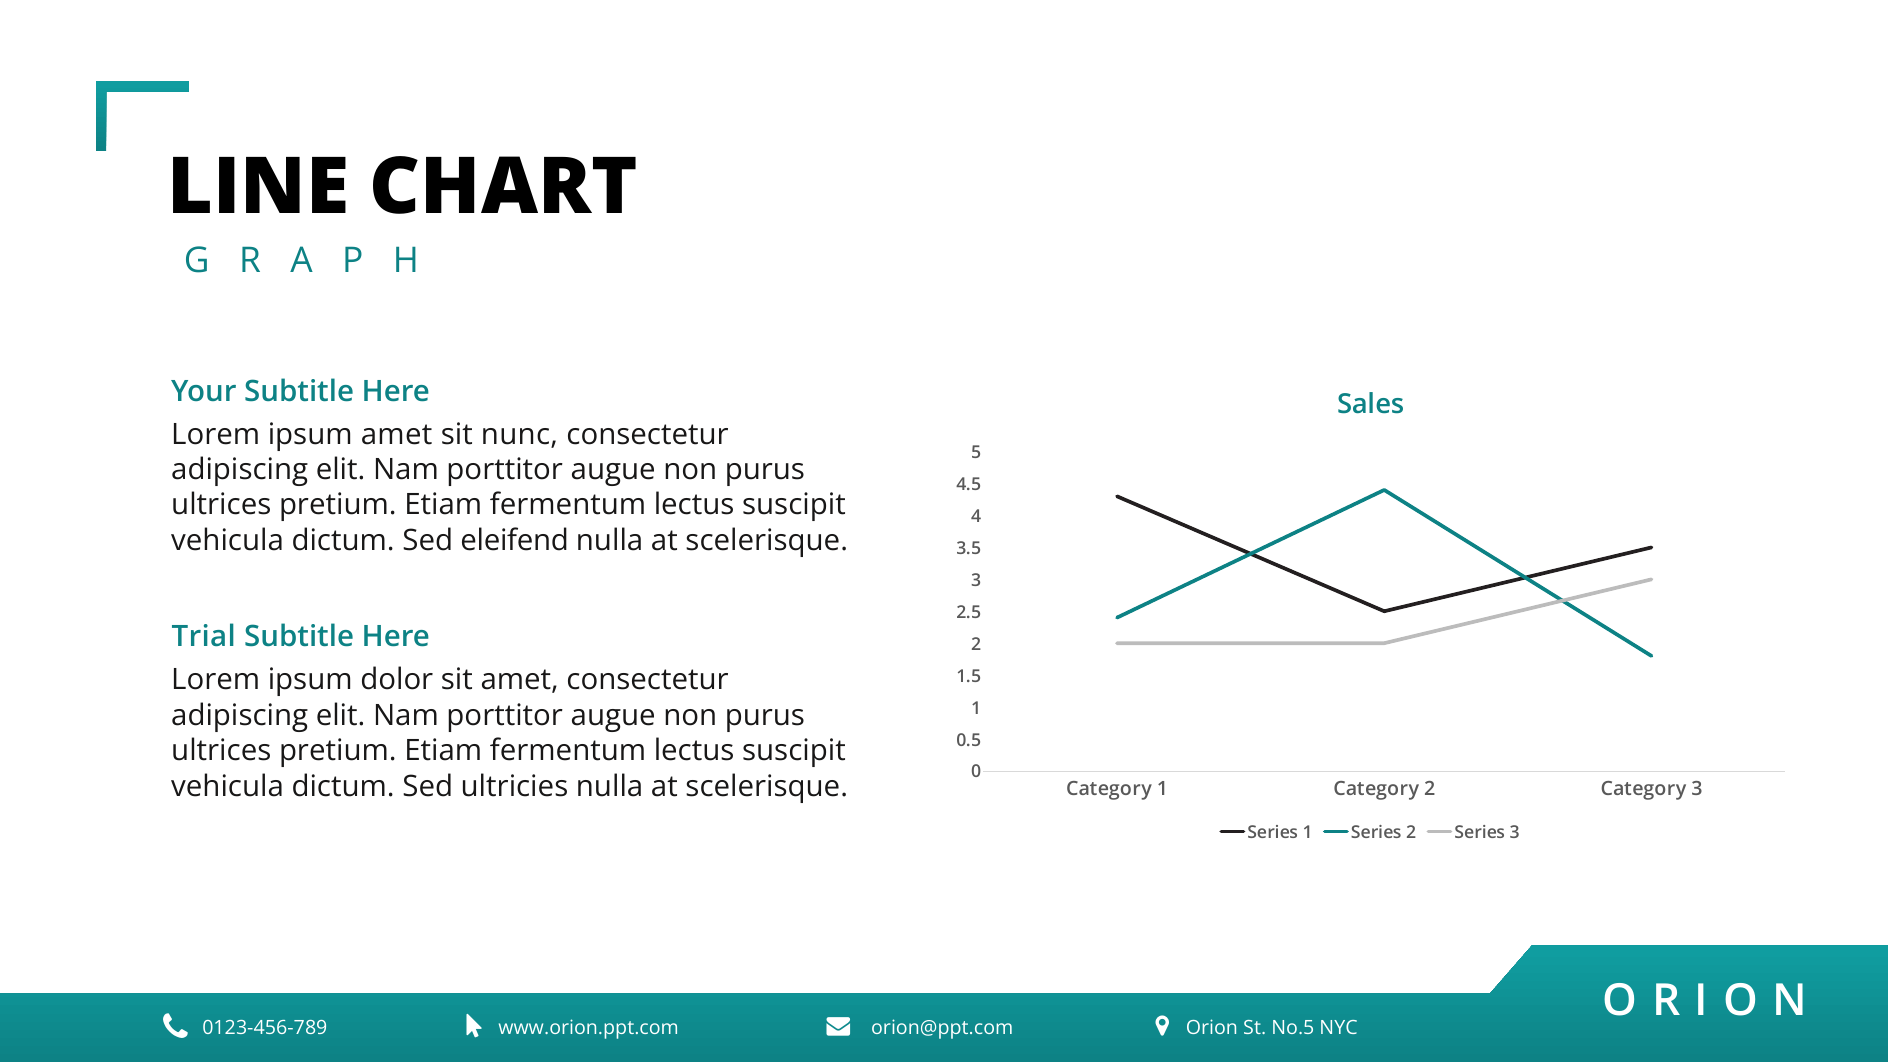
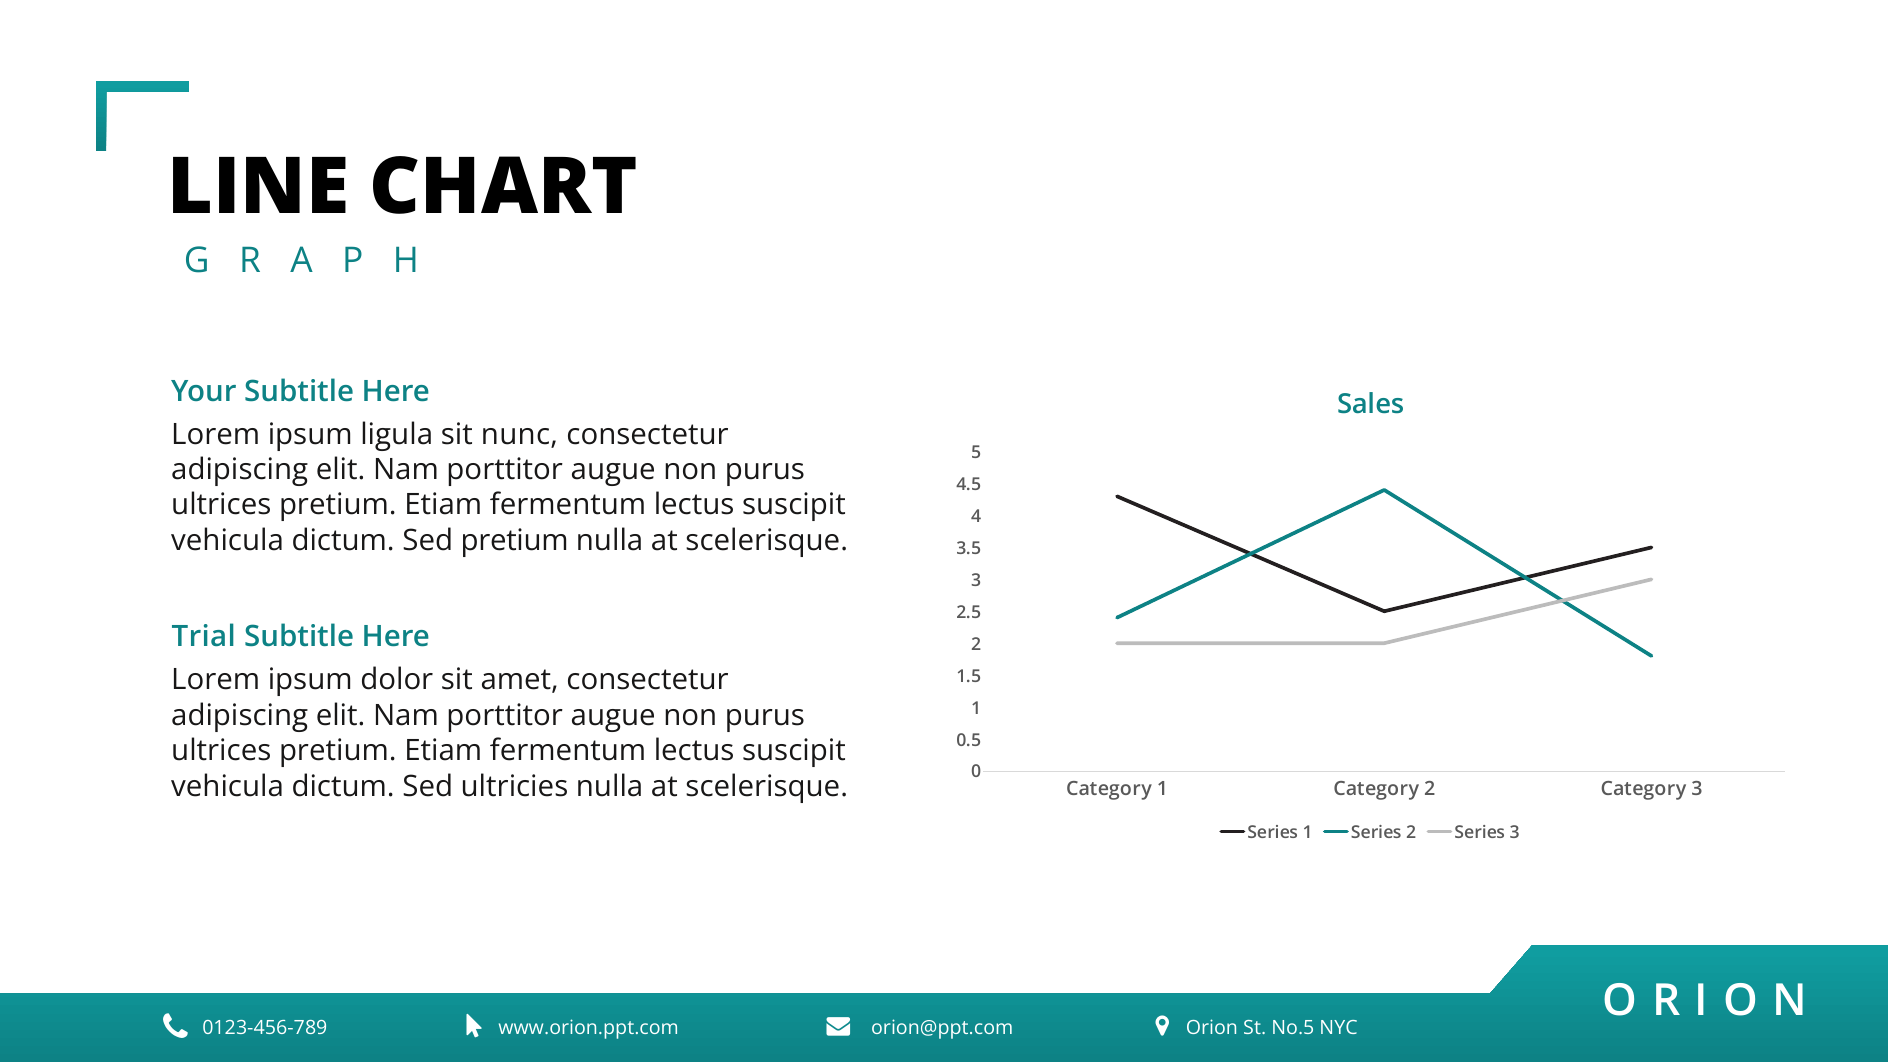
ipsum amet: amet -> ligula
Sed eleifend: eleifend -> pretium
